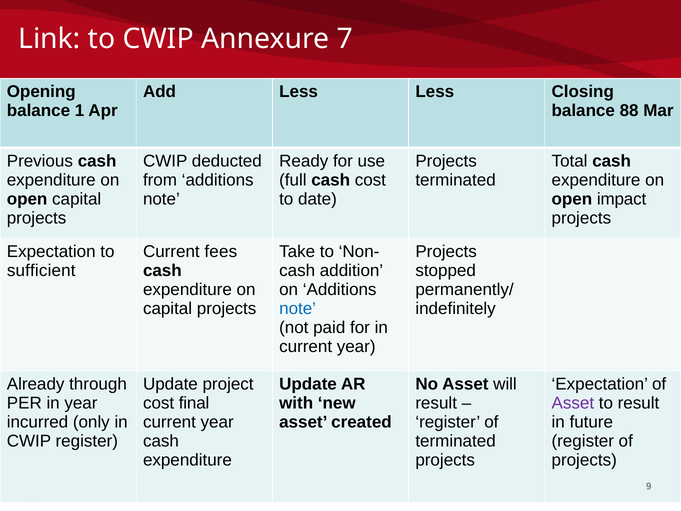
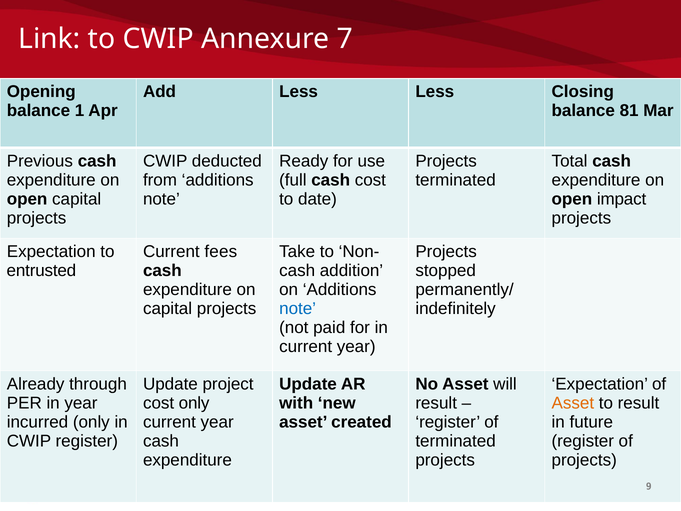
88: 88 -> 81
sufficient: sufficient -> entrusted
cost final: final -> only
Asset at (573, 403) colour: purple -> orange
